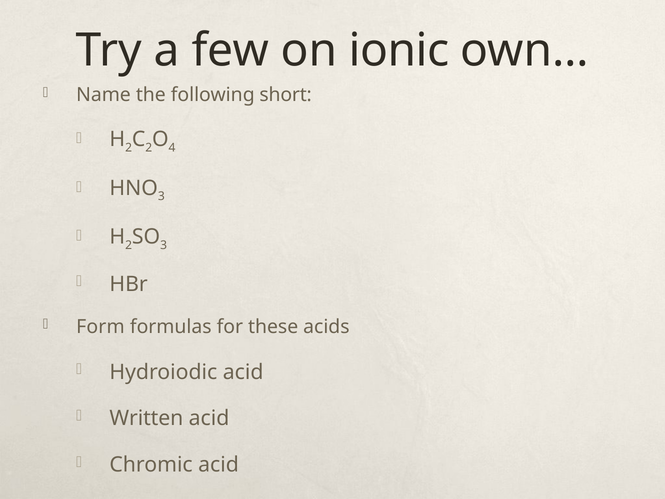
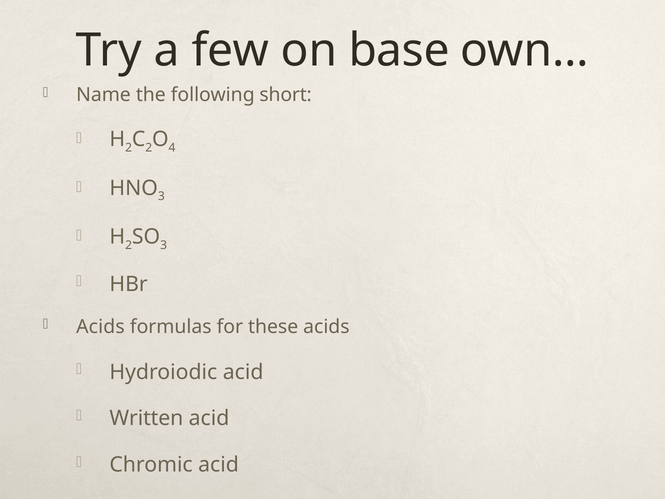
ionic: ionic -> base
Form at (100, 327): Form -> Acids
